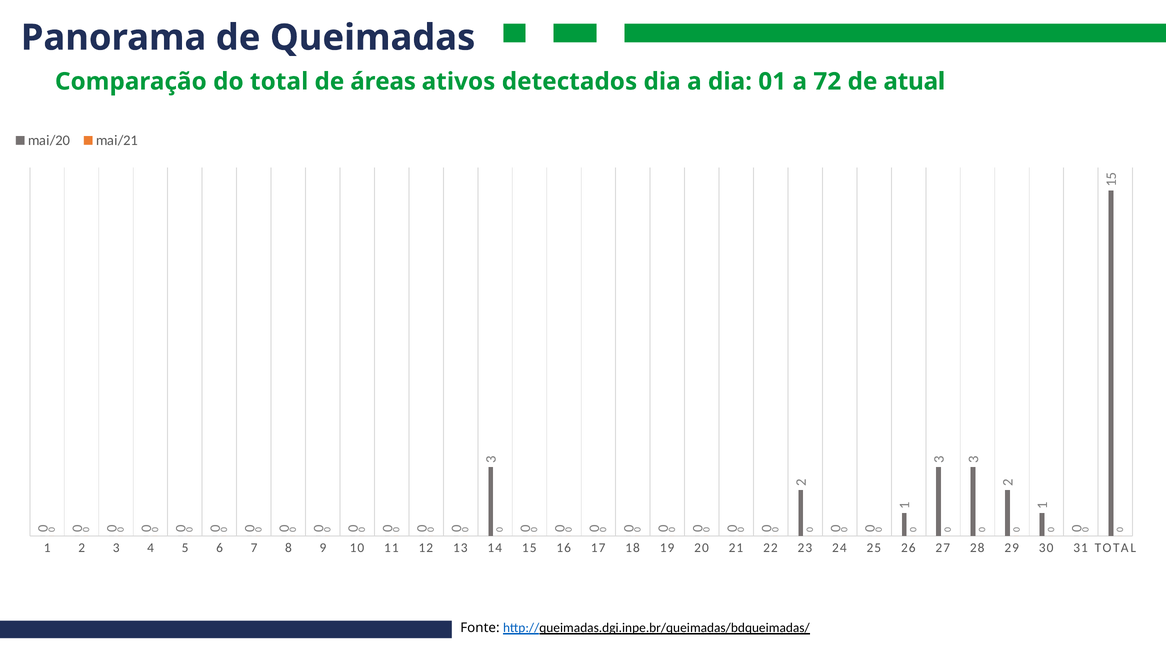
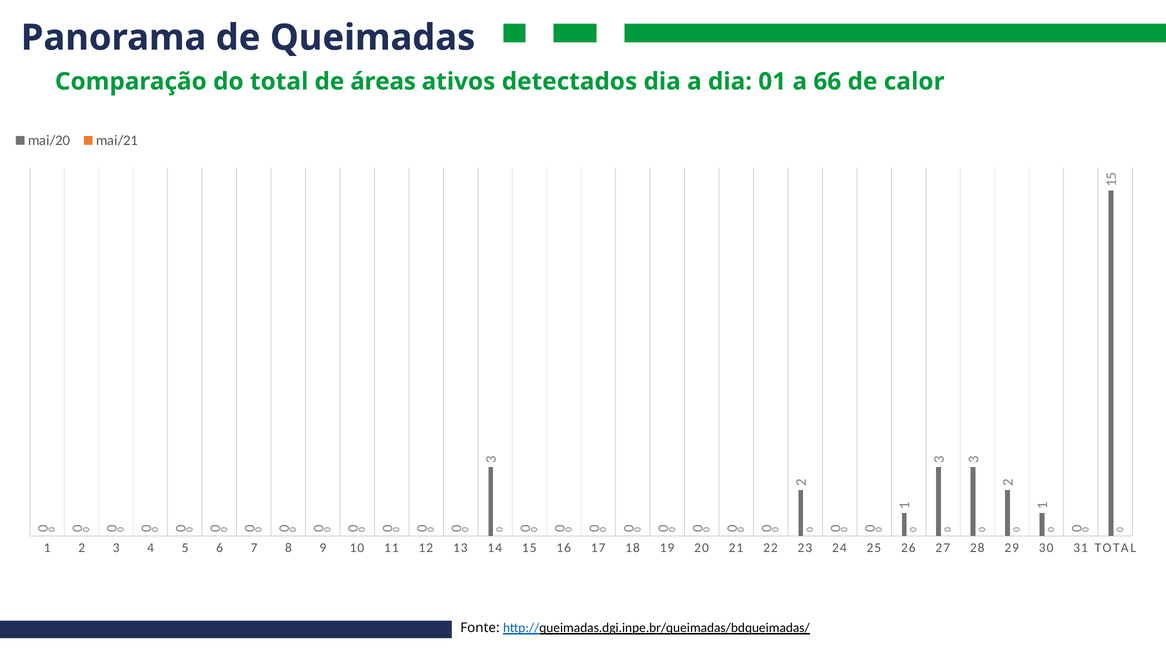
72: 72 -> 66
atual: atual -> calor
